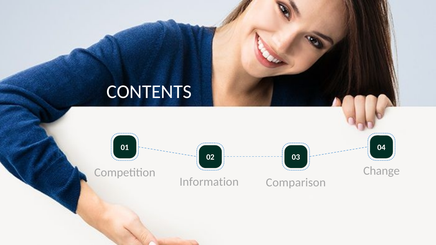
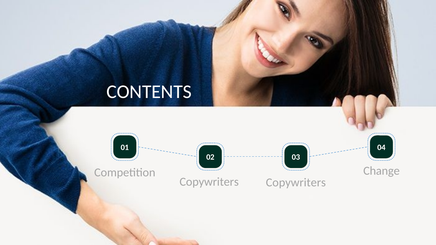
Information at (209, 182): Information -> Copywriters
Comparison at (296, 183): Comparison -> Copywriters
